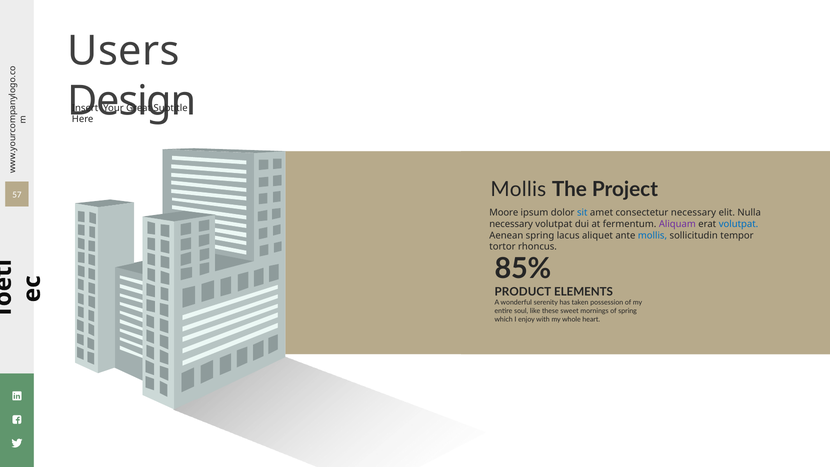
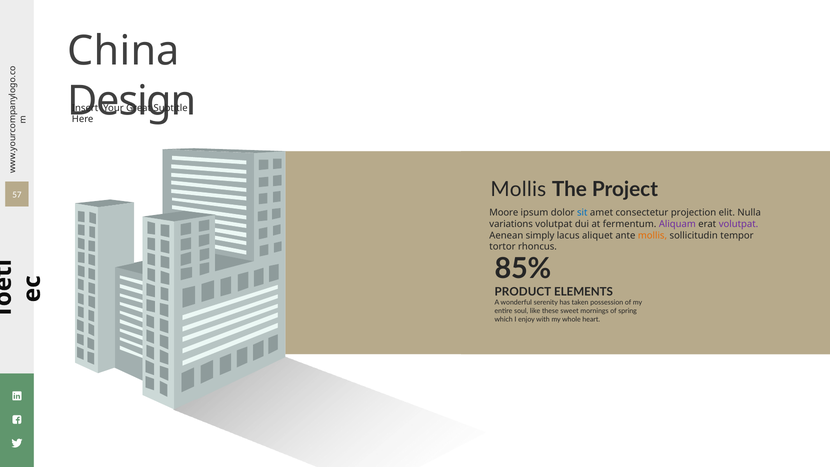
Users: Users -> China
consectetur necessary: necessary -> projection
necessary at (511, 224): necessary -> variations
volutpat at (739, 224) colour: blue -> purple
Aenean spring: spring -> simply
mollis at (652, 235) colour: blue -> orange
